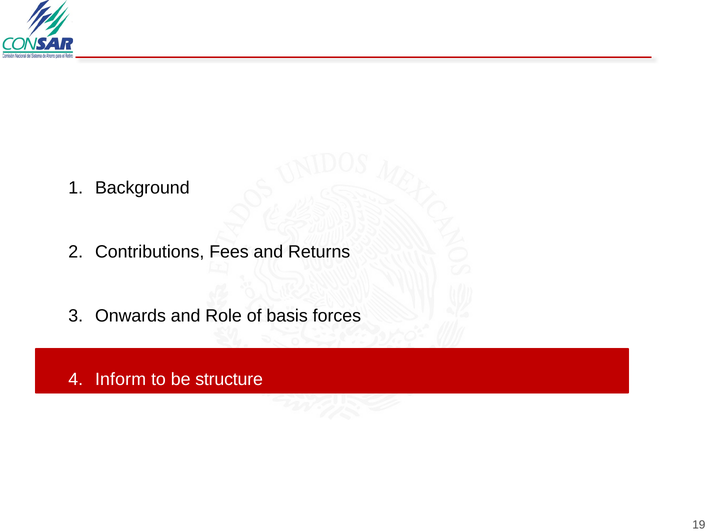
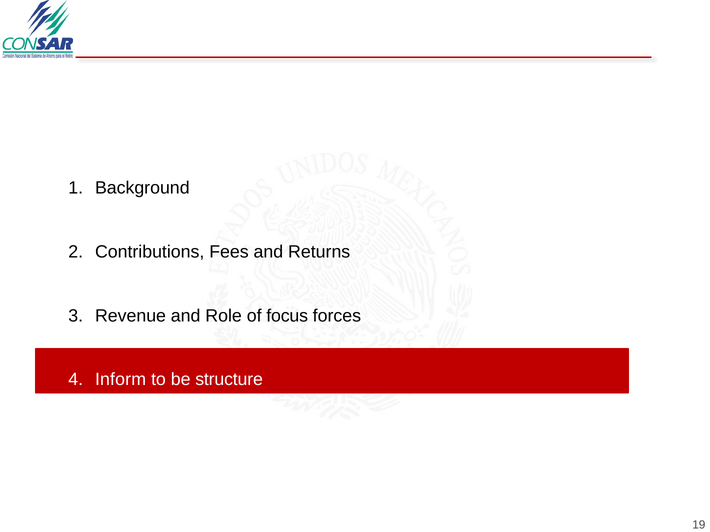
Onwards: Onwards -> Revenue
basis: basis -> focus
